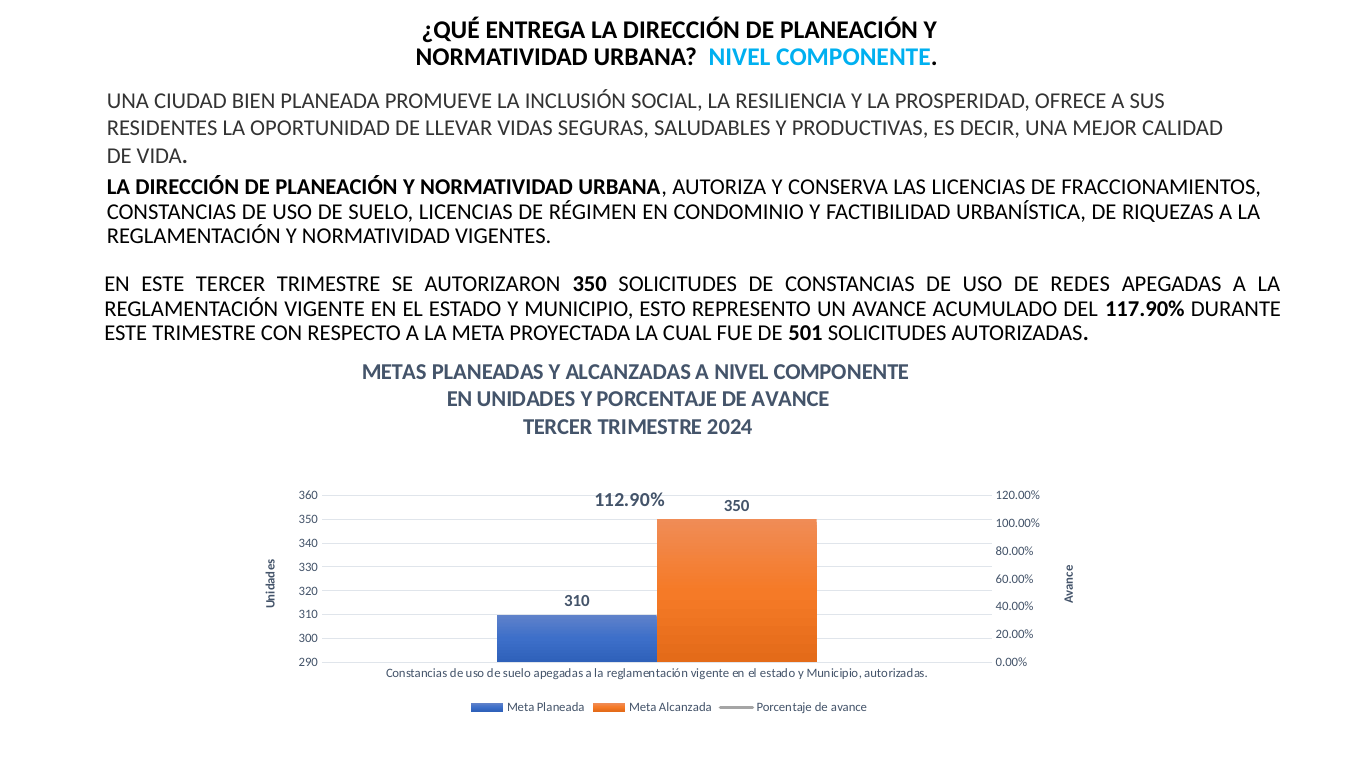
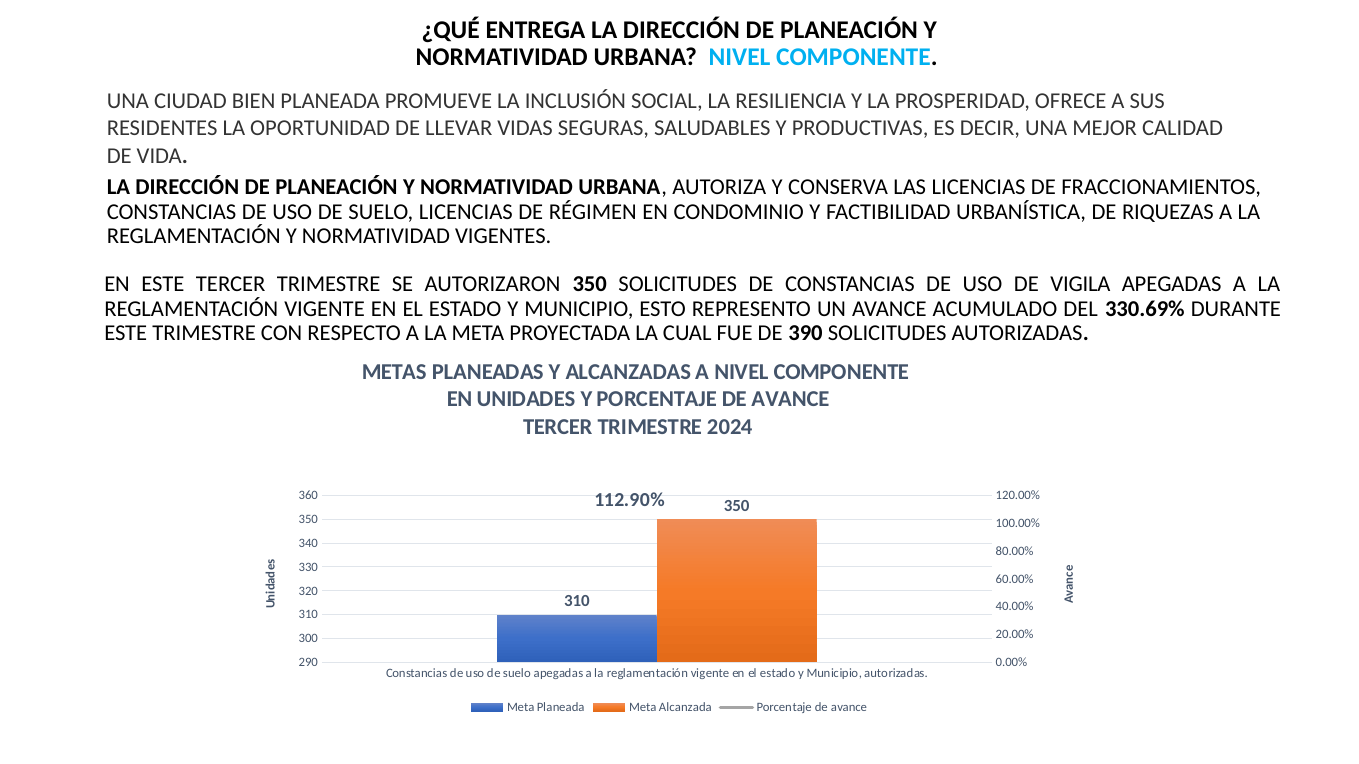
REDES: REDES -> VIGILA
117.90%: 117.90% -> 330.69%
501: 501 -> 390
